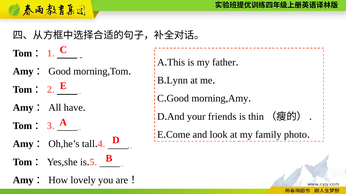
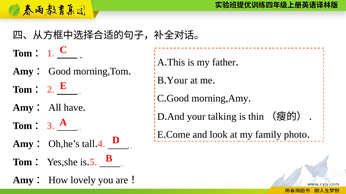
Lynn at (177, 81): Lynn -> Your
friends: friends -> talking
